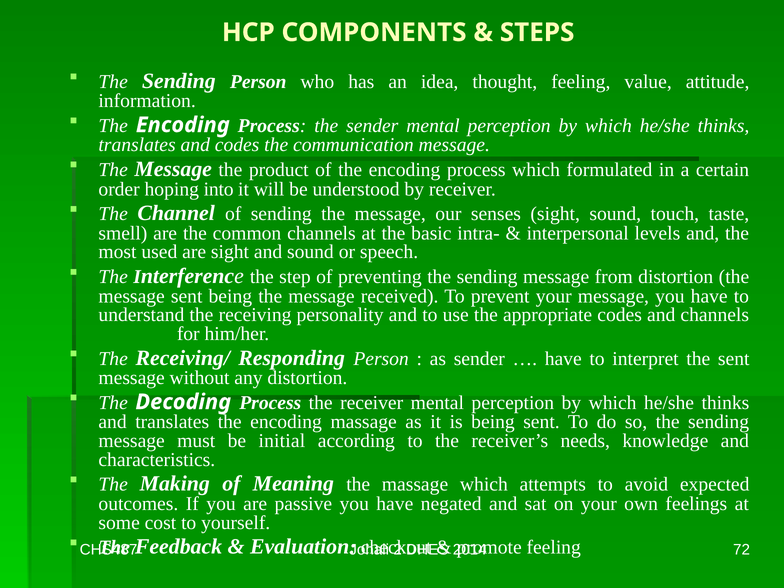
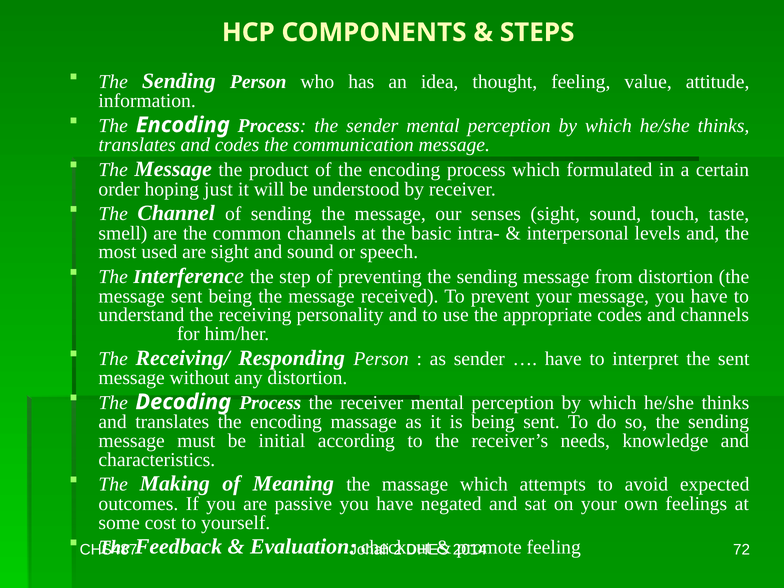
into: into -> just
